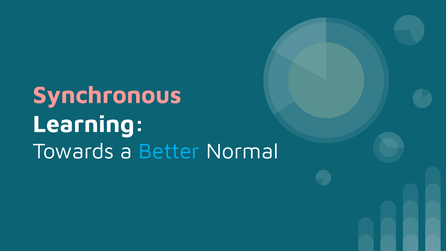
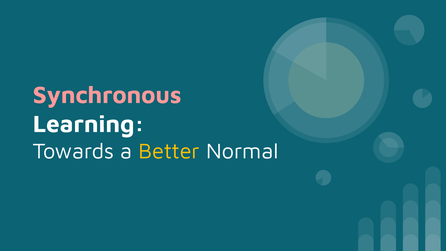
Better colour: light blue -> yellow
